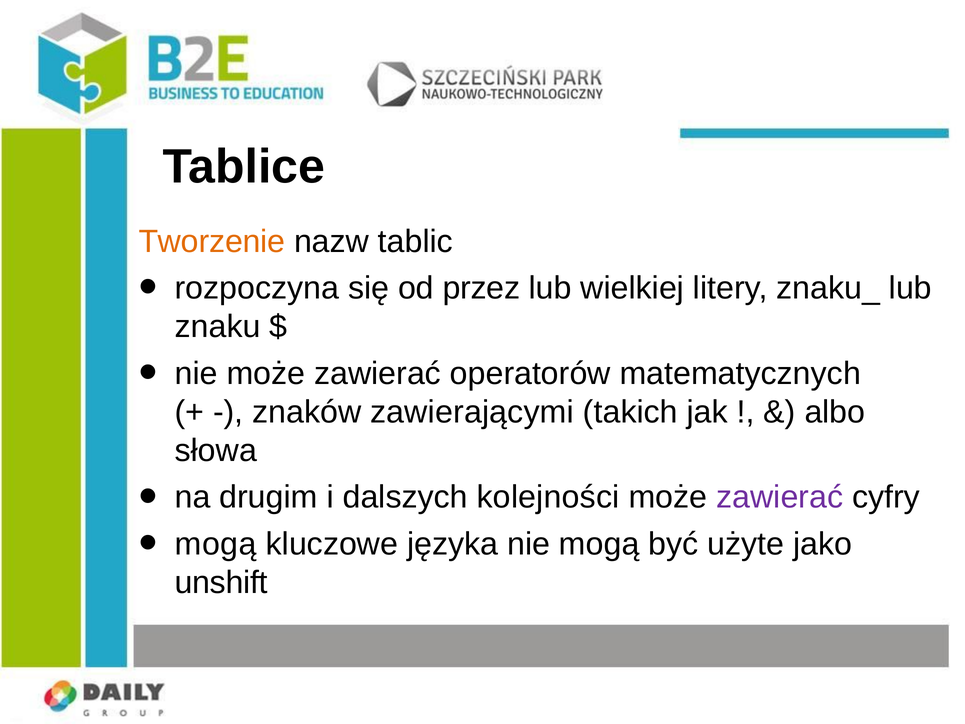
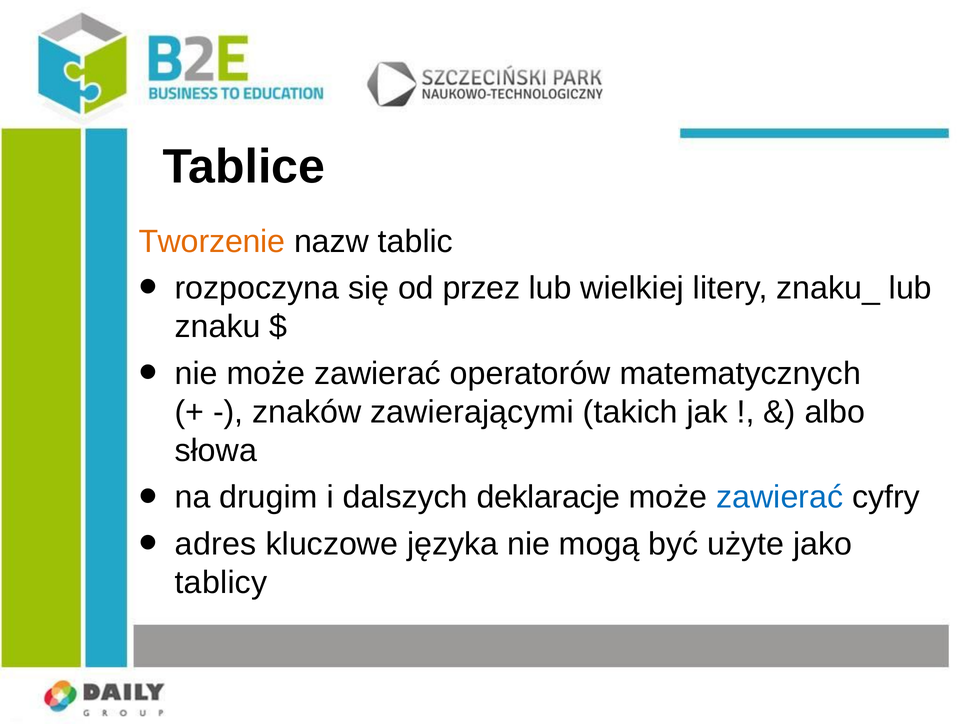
kolejności: kolejności -> deklaracje
zawierać at (780, 497) colour: purple -> blue
mogą at (216, 544): mogą -> adres
unshift: unshift -> tablicy
